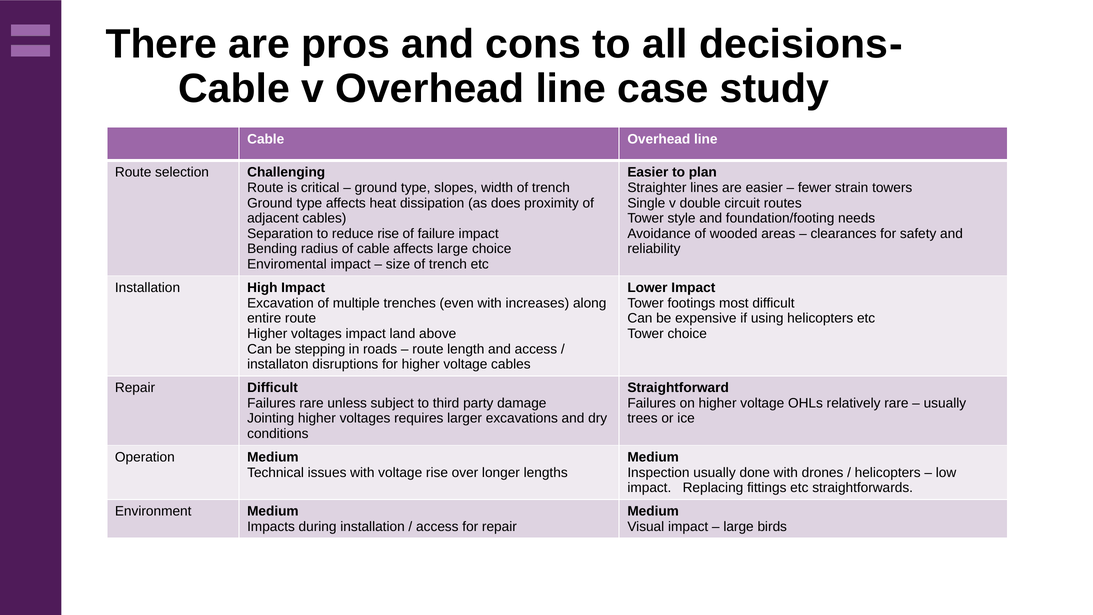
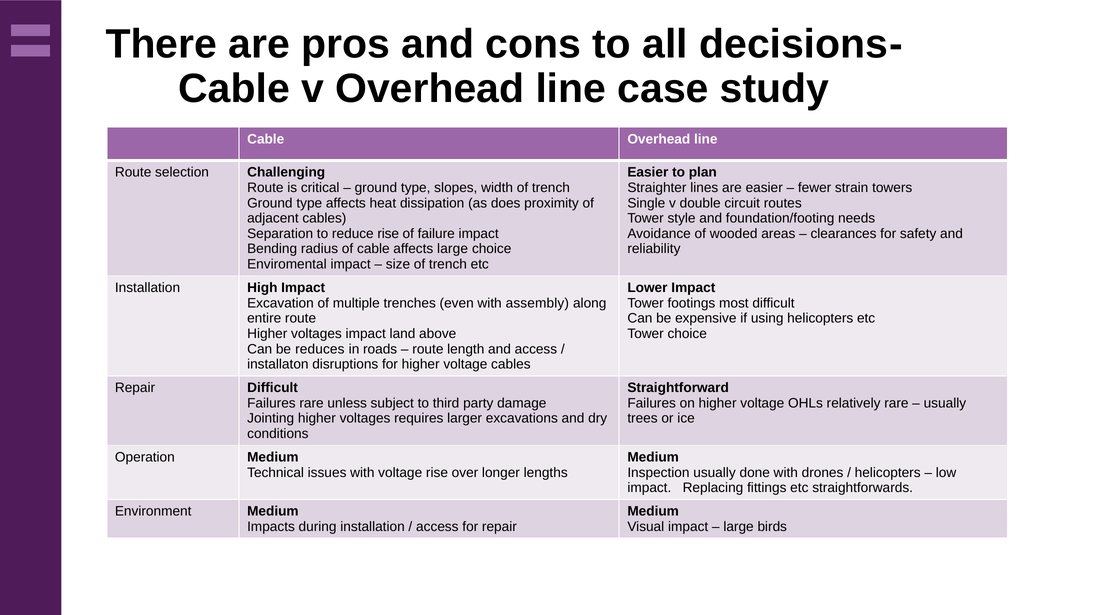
increases: increases -> assembly
stepping: stepping -> reduces
